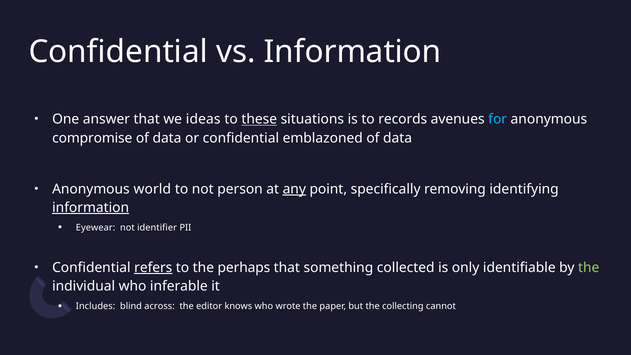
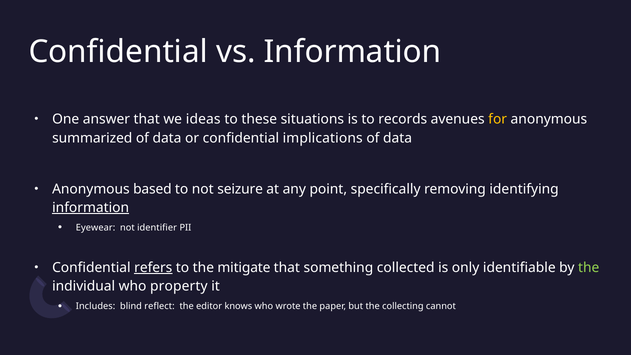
these underline: present -> none
for colour: light blue -> yellow
compromise: compromise -> summarized
emblazoned: emblazoned -> implications
world: world -> based
person: person -> seizure
any underline: present -> none
perhaps: perhaps -> mitigate
inferable: inferable -> property
across: across -> reflect
